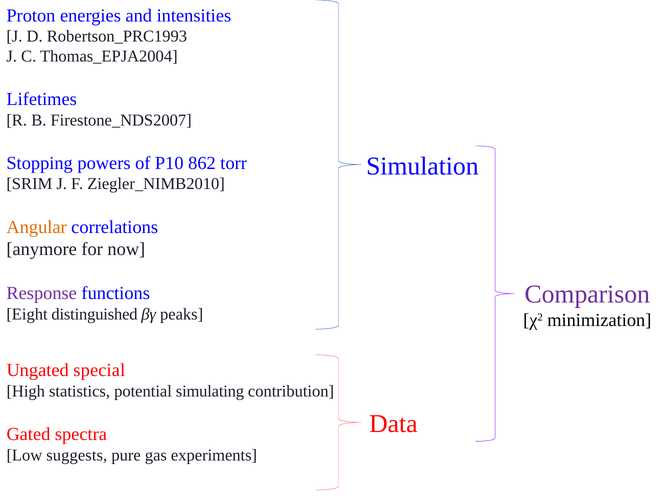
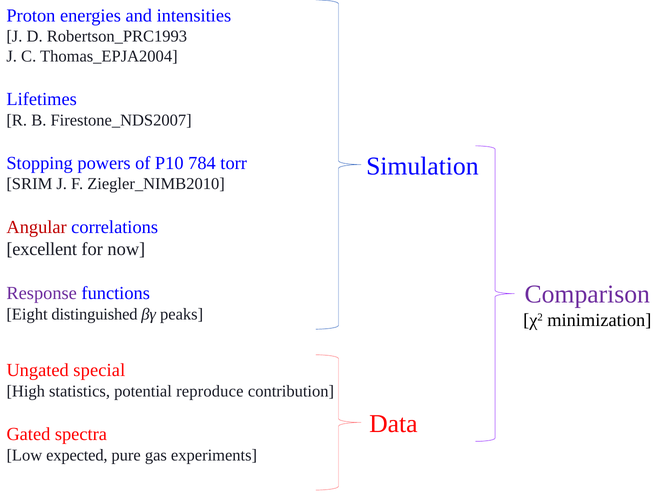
862: 862 -> 784
Angular colour: orange -> red
anymore: anymore -> excellent
simulating: simulating -> reproduce
suggests: suggests -> expected
